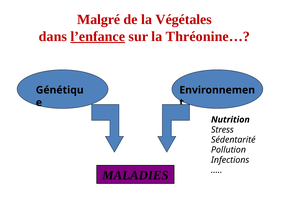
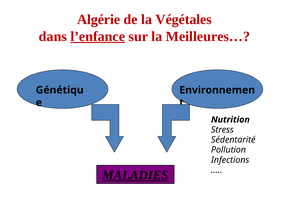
Malgré: Malgré -> Algérie
Thréonine…: Thréonine… -> Meilleures…
MALADIES underline: none -> present
